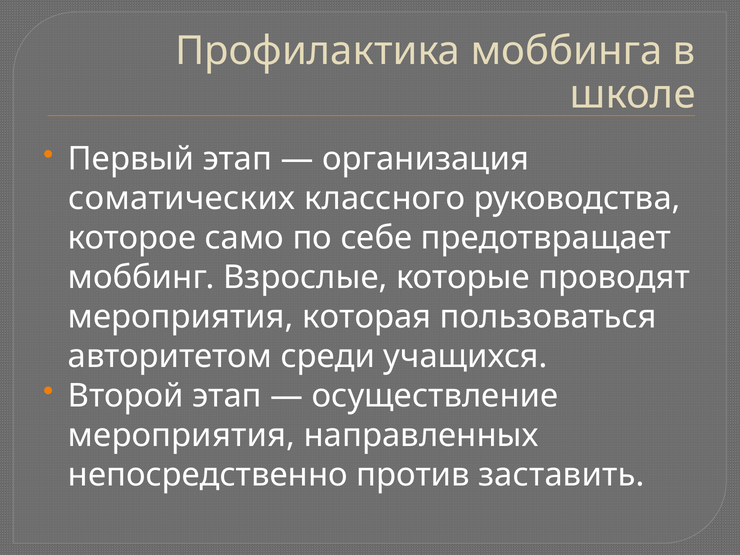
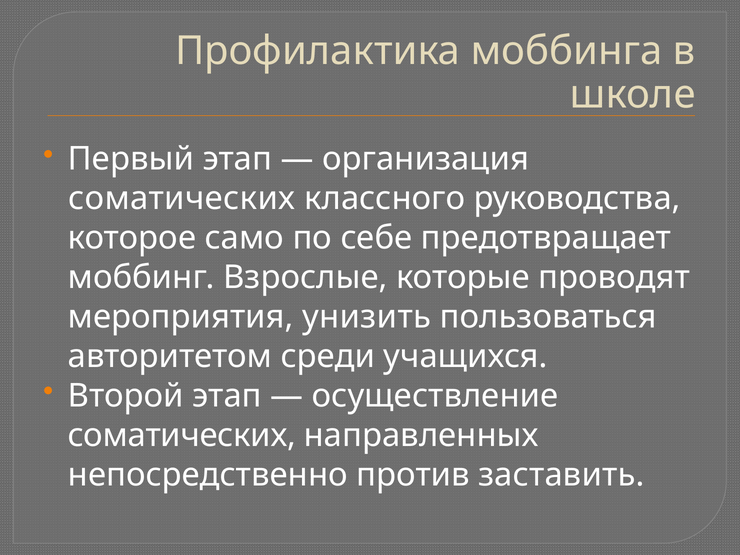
которая: которая -> унизить
мероприятия at (181, 435): мероприятия -> соматических
